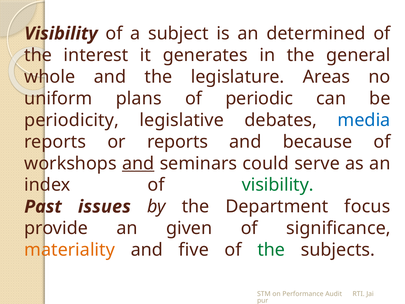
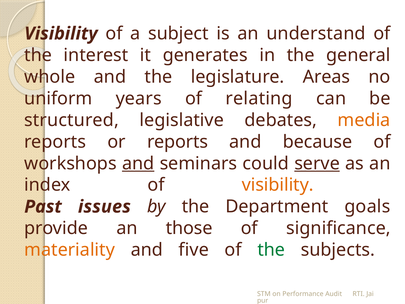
determined: determined -> understand
plans: plans -> years
periodic: periodic -> relating
periodicity: periodicity -> structured
media colour: blue -> orange
serve underline: none -> present
visibility at (278, 185) colour: green -> orange
focus: focus -> goals
given: given -> those
